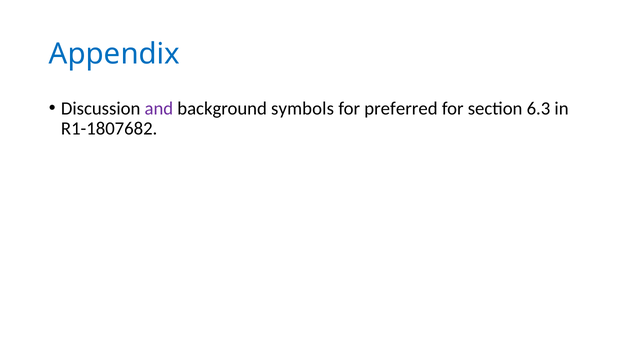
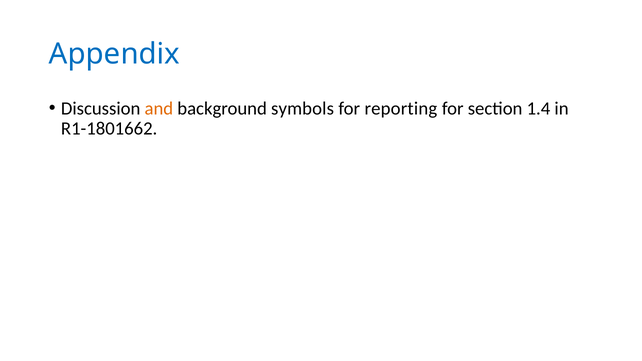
and colour: purple -> orange
preferred: preferred -> reporting
6.3: 6.3 -> 1.4
R1-1807682: R1-1807682 -> R1-1801662
